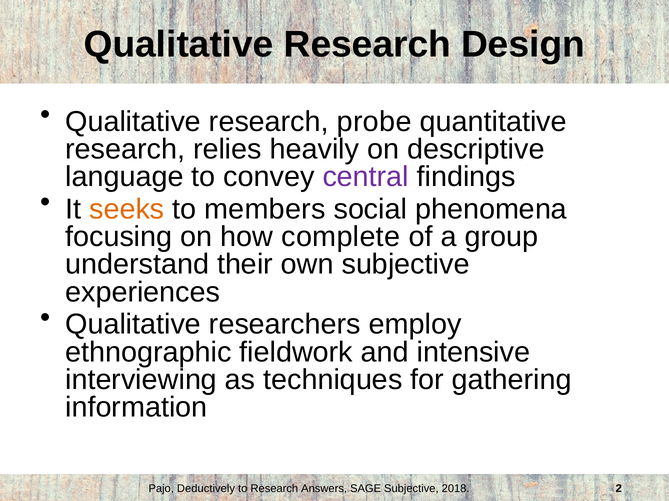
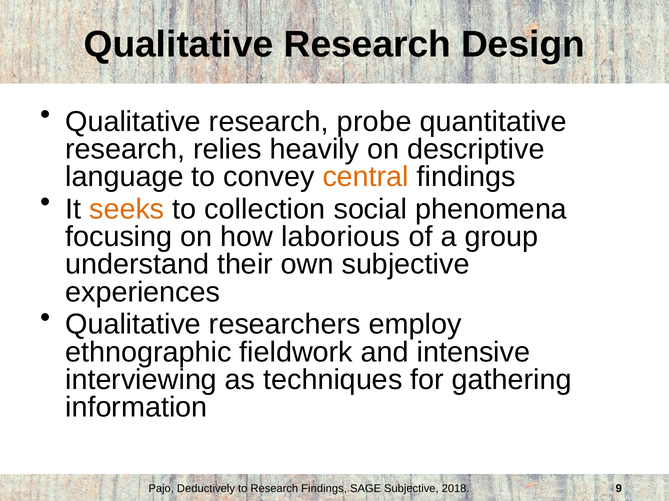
central colour: purple -> orange
members: members -> collection
complete: complete -> laborious
Research Answers: Answers -> Findings
2: 2 -> 9
